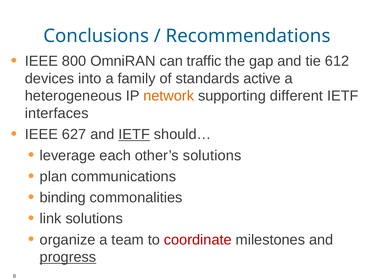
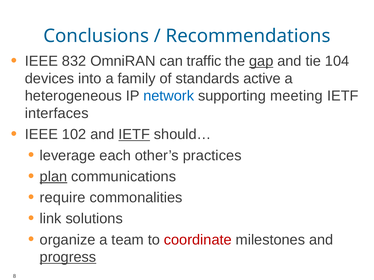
800: 800 -> 832
gap underline: none -> present
612: 612 -> 104
network colour: orange -> blue
different: different -> meeting
627: 627 -> 102
other’s solutions: solutions -> practices
plan underline: none -> present
binding: binding -> require
